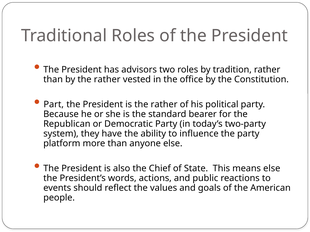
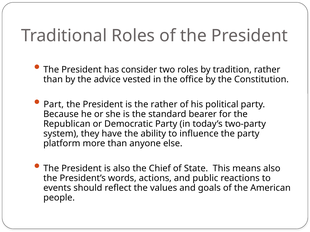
advisors: advisors -> consider
by the rather: rather -> advice
means else: else -> also
